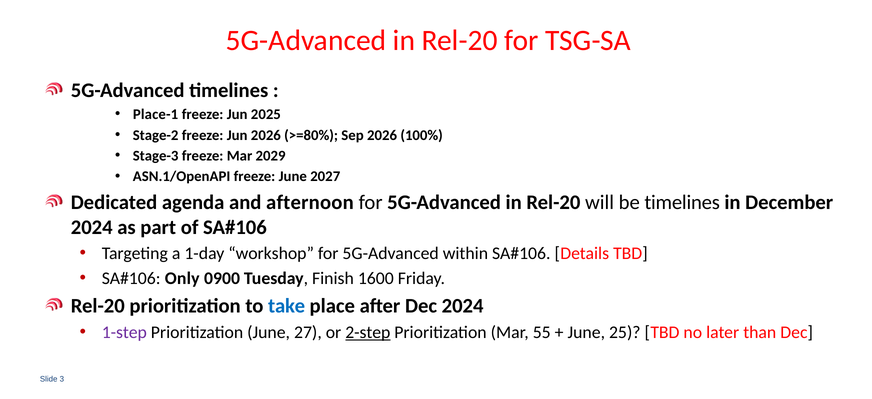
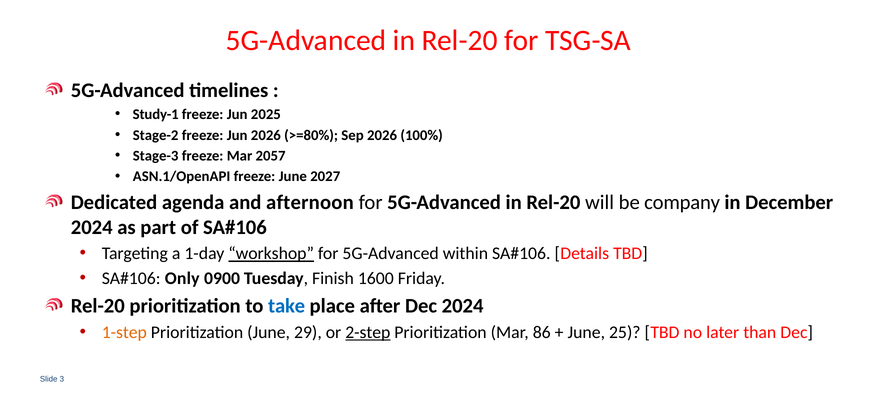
Place-1: Place-1 -> Study-1
2029: 2029 -> 2057
be timelines: timelines -> company
workshop underline: none -> present
1-step colour: purple -> orange
27: 27 -> 29
55: 55 -> 86
